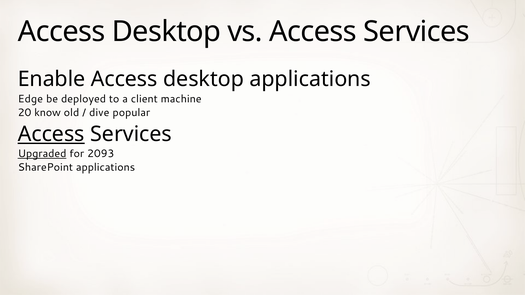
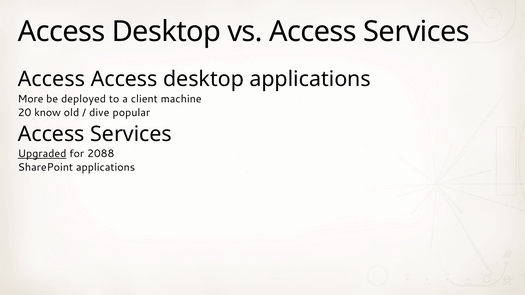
Enable at (52, 79): Enable -> Access
Edge: Edge -> More
Access at (51, 134) underline: present -> none
2093: 2093 -> 2088
